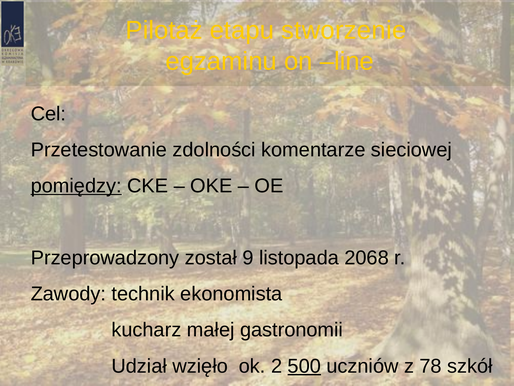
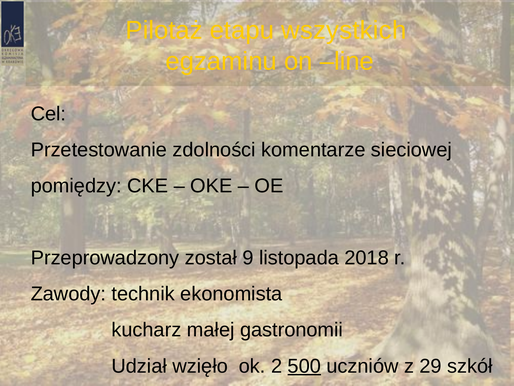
stworzenie: stworzenie -> wszystkich
pomiędzy underline: present -> none
2068: 2068 -> 2018
78: 78 -> 29
